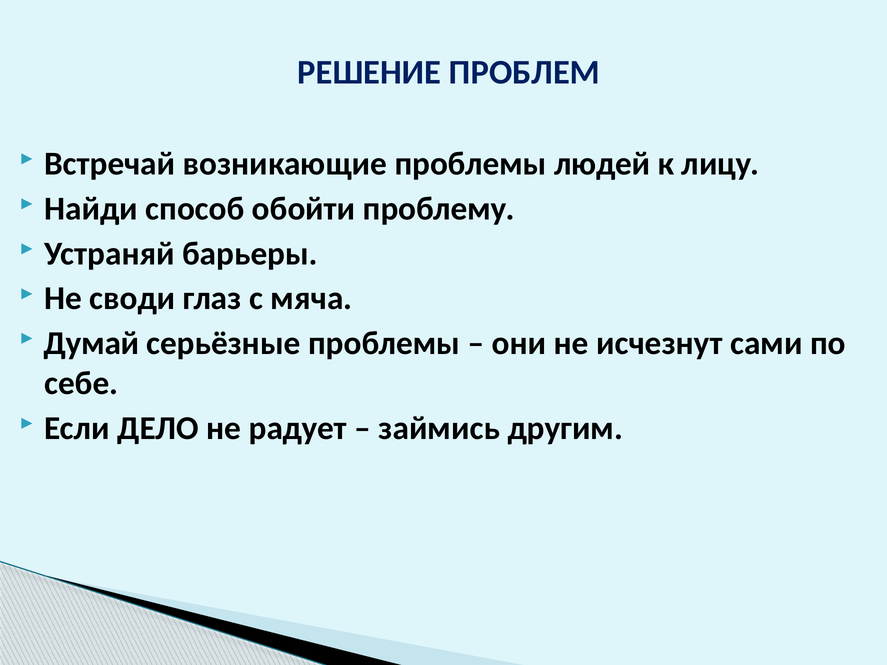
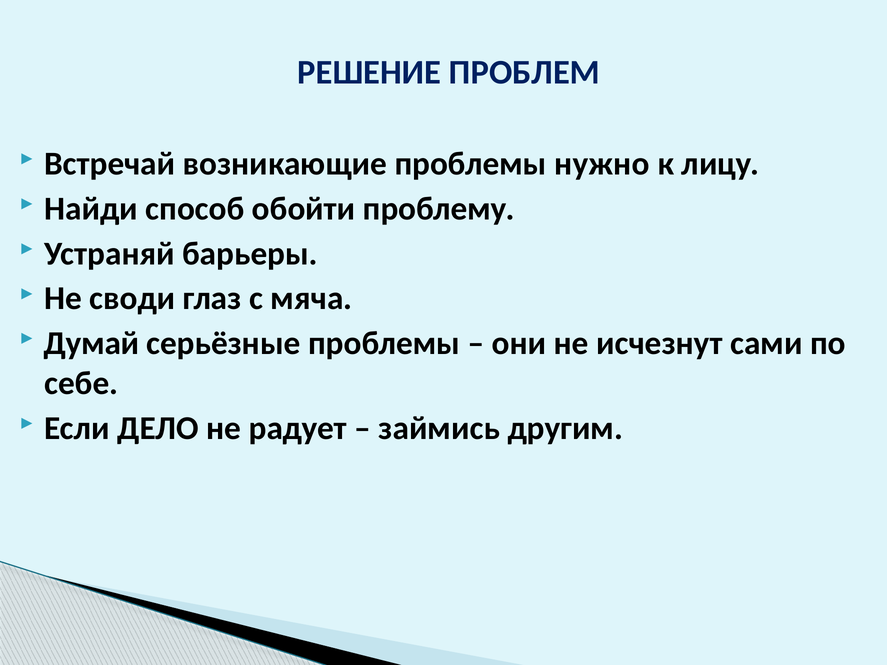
людей: людей -> нужно
